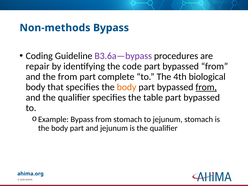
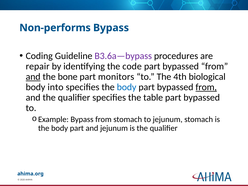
Non-methods: Non-methods -> Non-performs
and at (33, 77) underline: none -> present
the from: from -> bone
complete: complete -> monitors
that: that -> into
body at (127, 87) colour: orange -> blue
